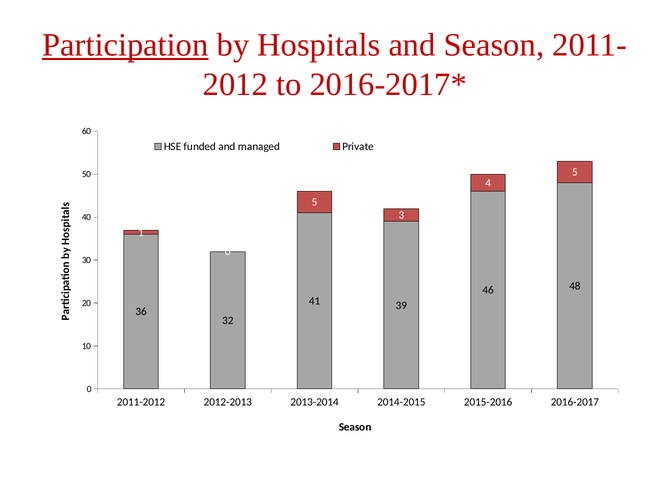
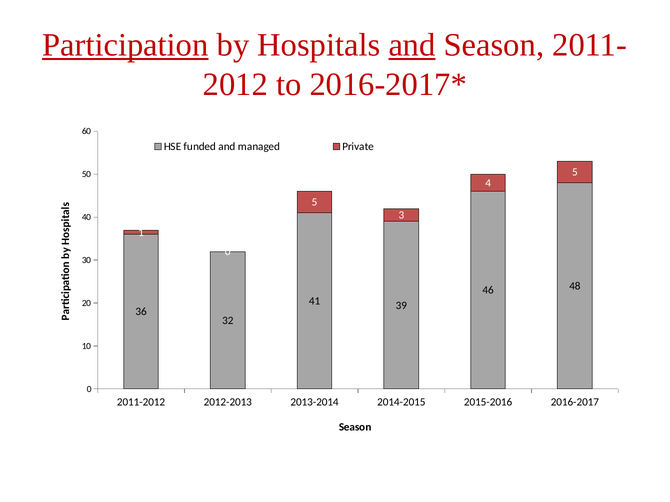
and at (412, 45) underline: none -> present
